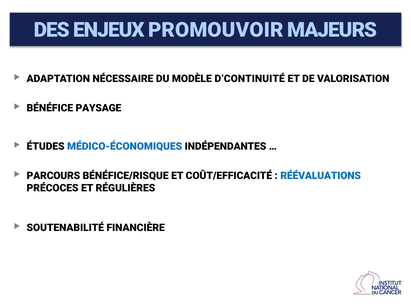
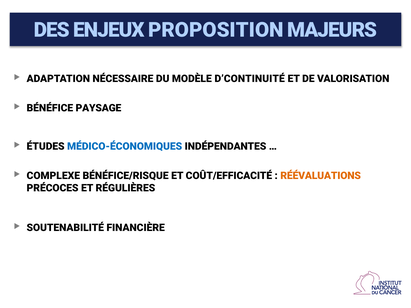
PROMOUVOIR: PROMOUVOIR -> PROPOSITION
PARCOURS: PARCOURS -> COMPLEXE
RÉÉVALUATIONS colour: blue -> orange
